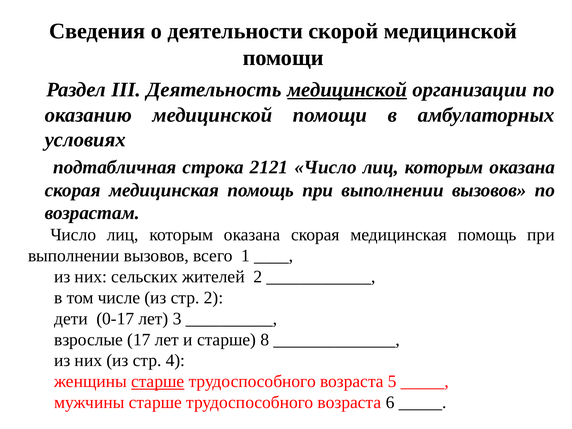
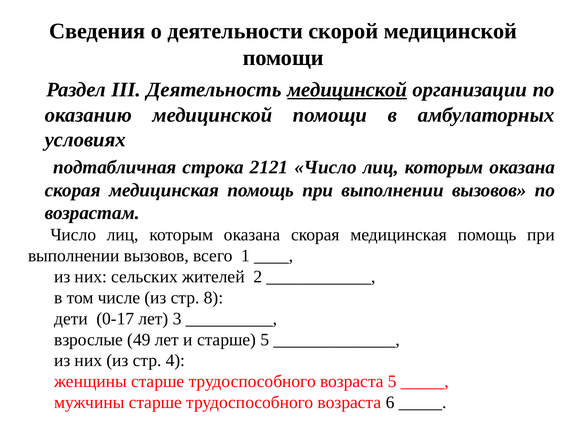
стр 2: 2 -> 8
17: 17 -> 49
старше 8: 8 -> 5
старше at (158, 382) underline: present -> none
